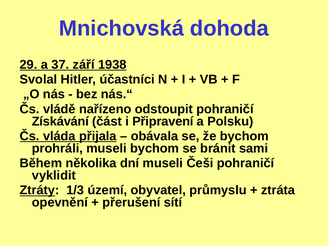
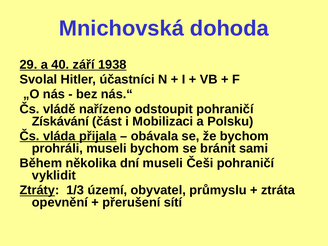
37: 37 -> 40
Připravení: Připravení -> Mobilizaci
